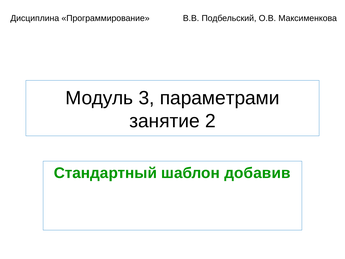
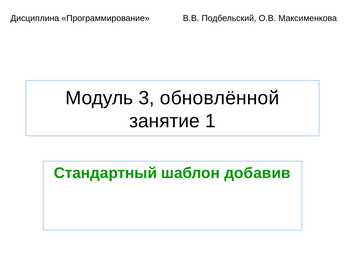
параметрами: параметрами -> обновлённой
2: 2 -> 1
